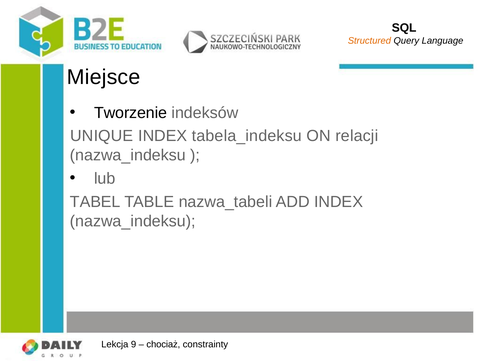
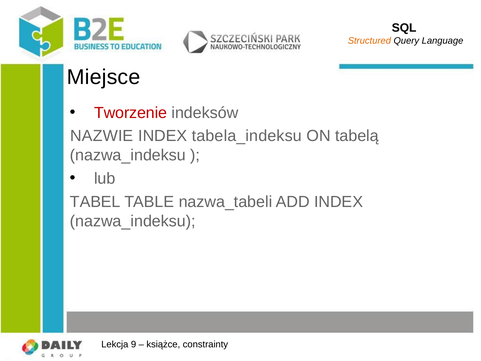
Tworzenie colour: black -> red
UNIQUE: UNIQUE -> NAZWIE
relacji: relacji -> tabelą
chociaż: chociaż -> książce
